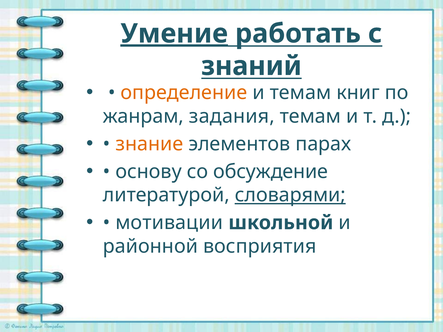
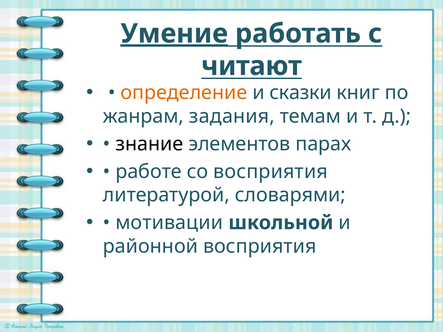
знаний: знаний -> читают
и темам: темам -> сказки
знание colour: orange -> black
основу: основу -> работе
со обсуждение: обсуждение -> восприятия
словарями underline: present -> none
